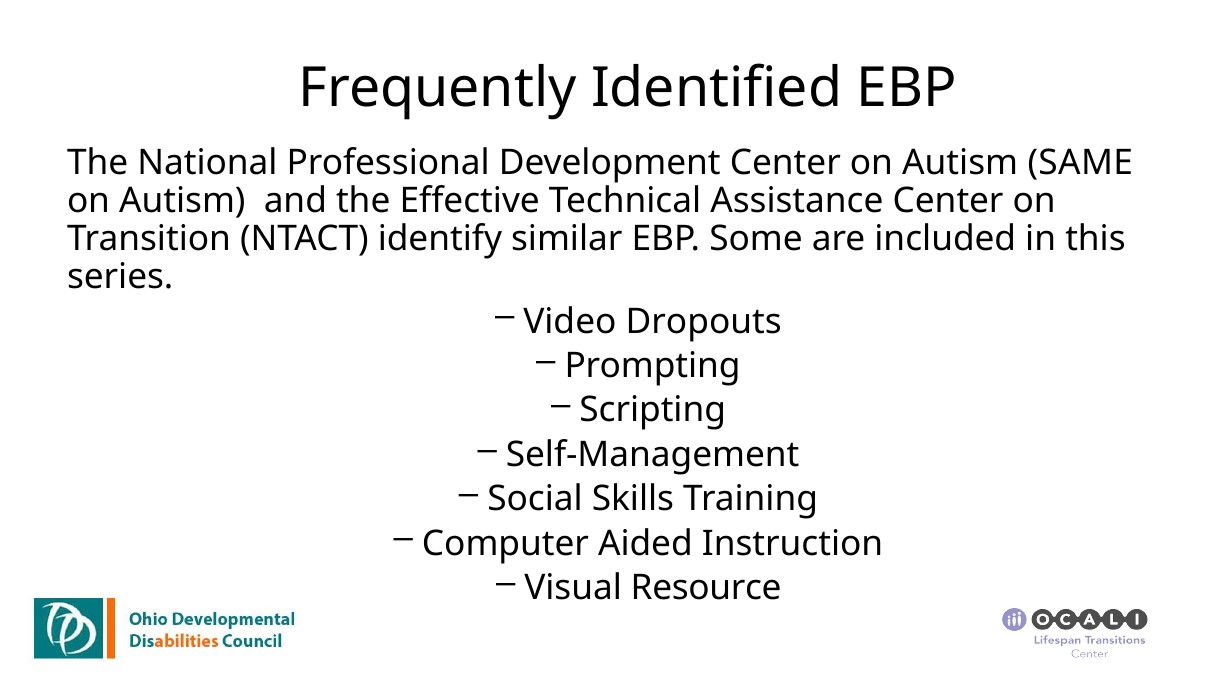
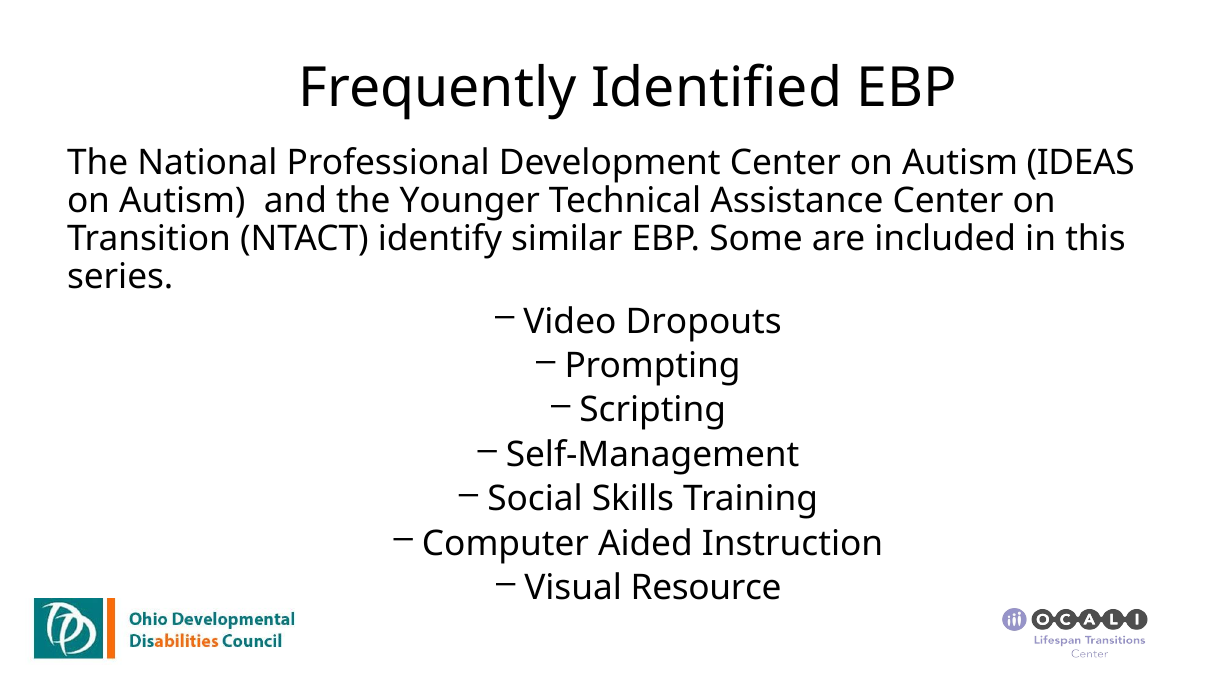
SAME: SAME -> IDEAS
Effective: Effective -> Younger
